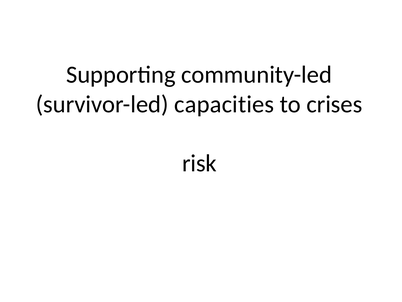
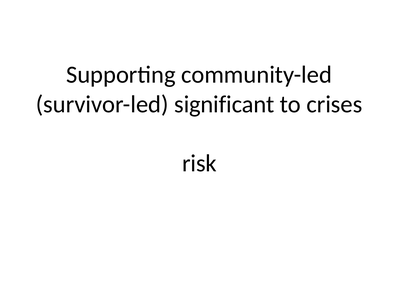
capacities: capacities -> significant
